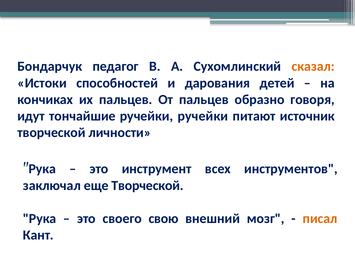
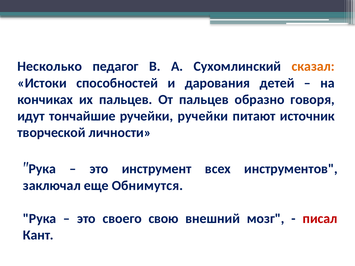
Бондарчук: Бондарчук -> Несколько
еще Творческой: Творческой -> Обнимутся
писал colour: orange -> red
